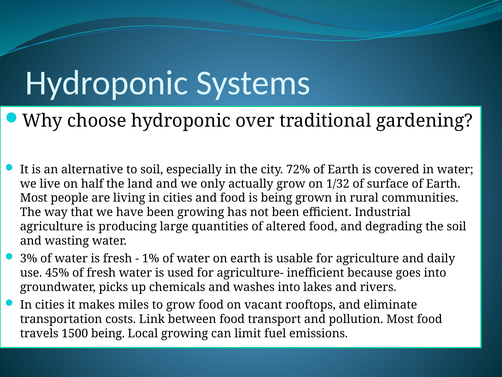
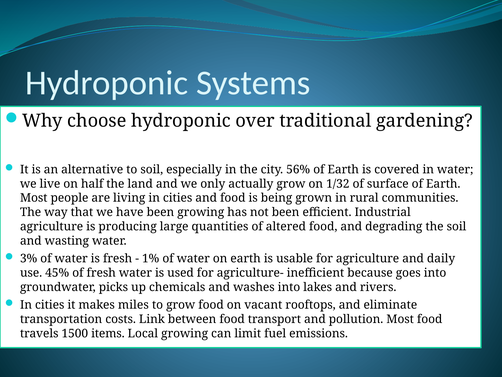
72%: 72% -> 56%
1500 being: being -> items
